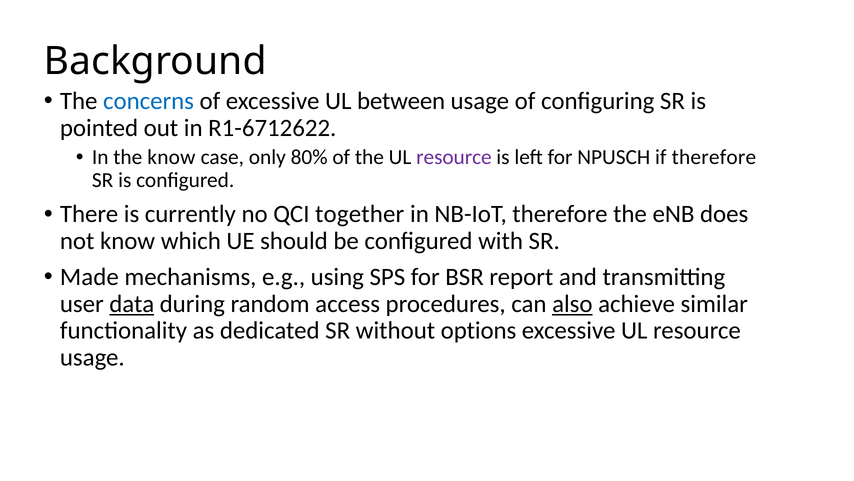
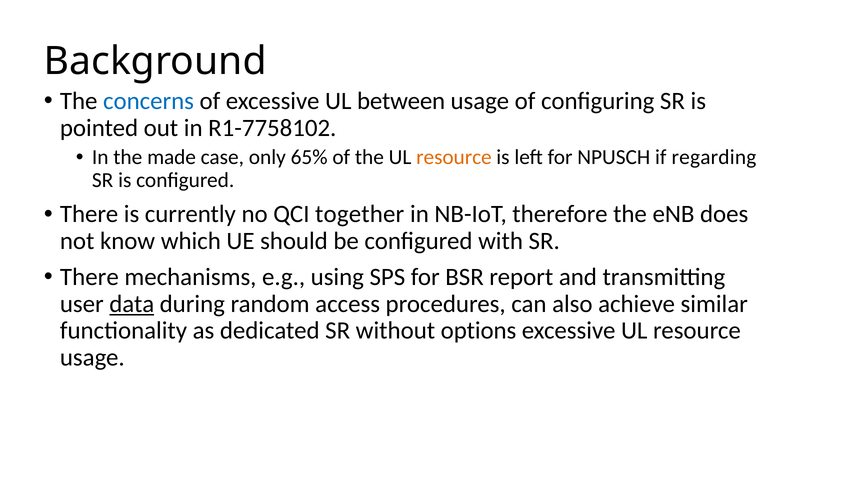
R1-6712622: R1-6712622 -> R1-7758102
the know: know -> made
80%: 80% -> 65%
resource at (454, 157) colour: purple -> orange
if therefore: therefore -> regarding
Made at (89, 277): Made -> There
also underline: present -> none
